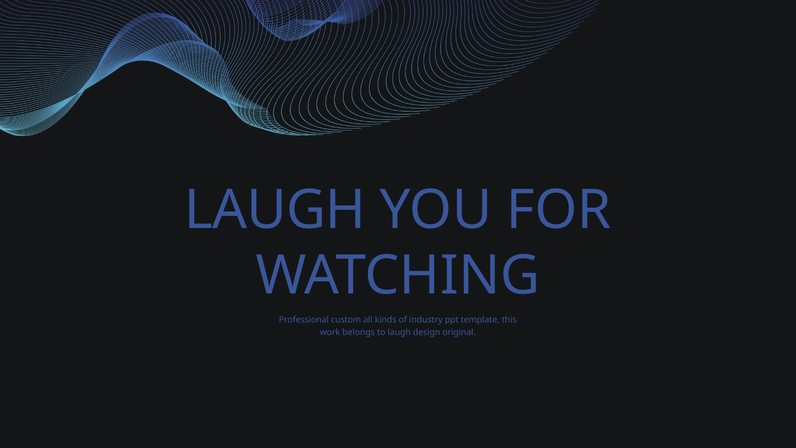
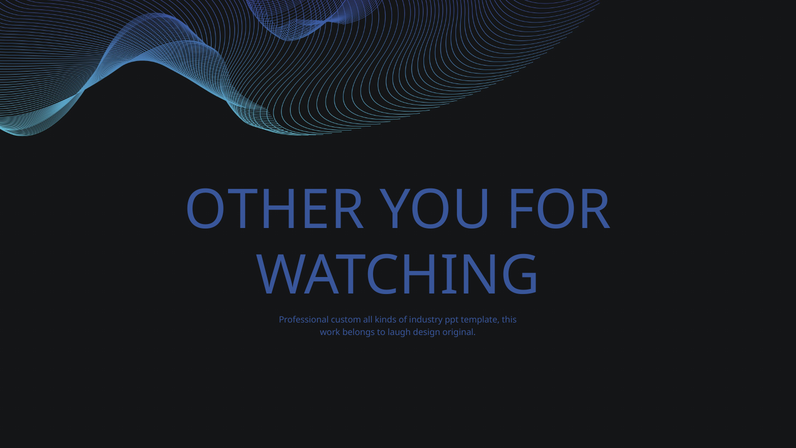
LAUGH at (275, 210): LAUGH -> OTHER
